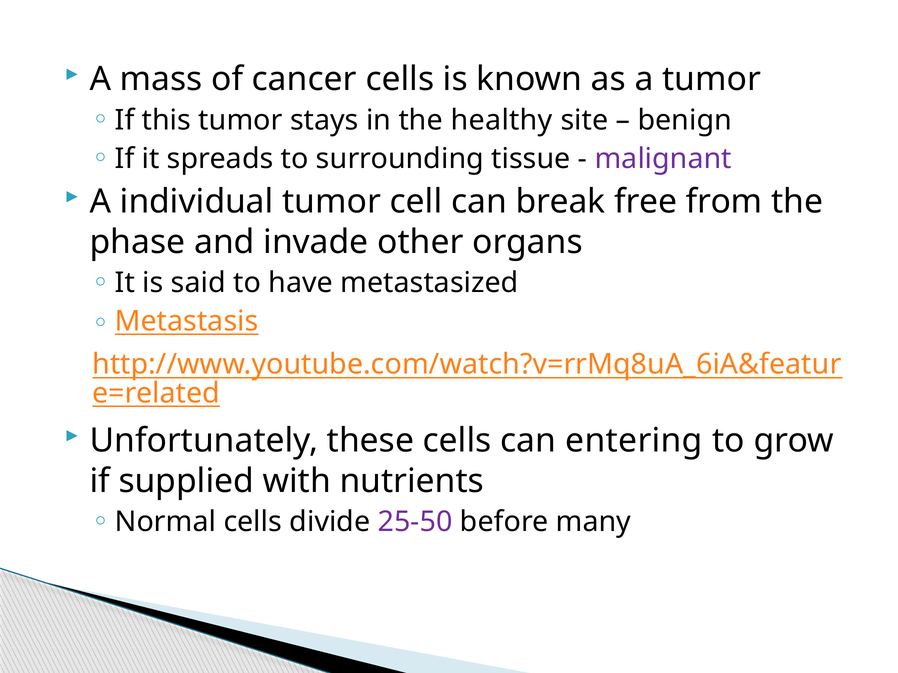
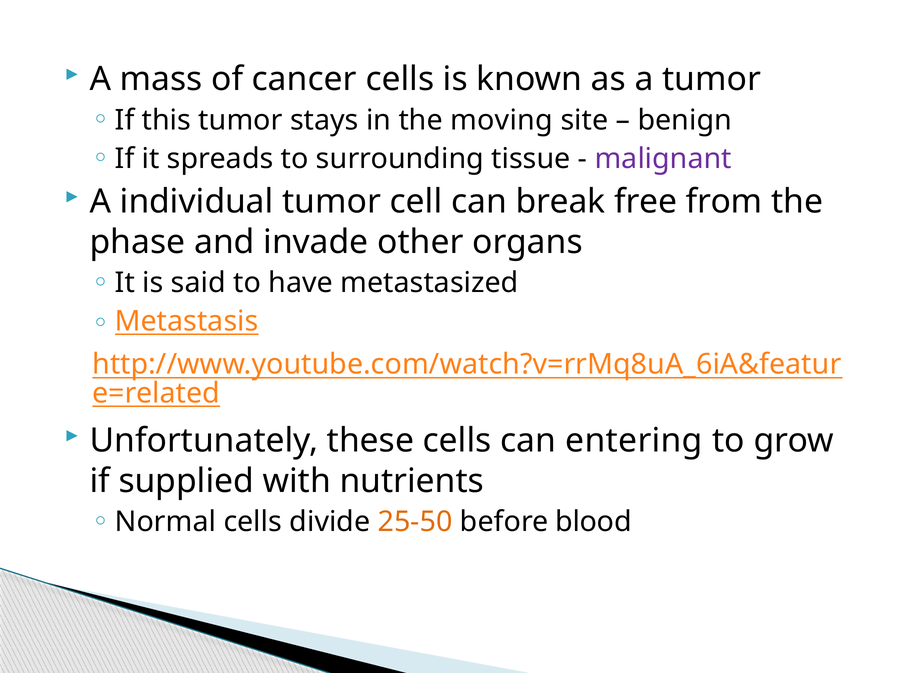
healthy: healthy -> moving
25-50 colour: purple -> orange
many: many -> blood
